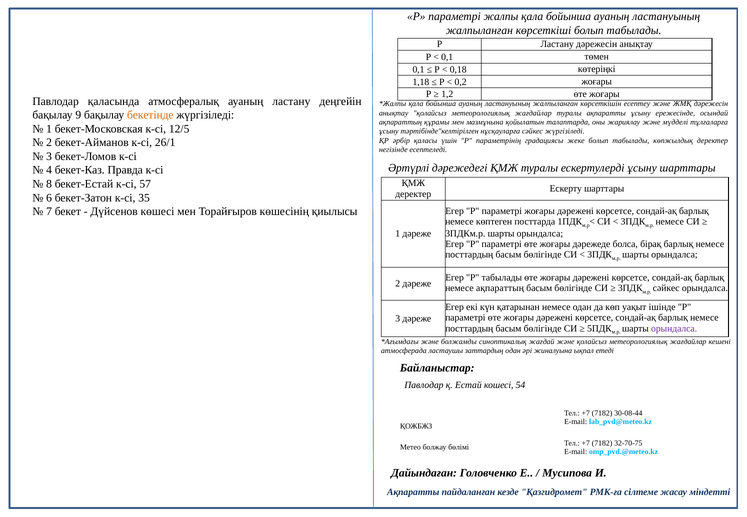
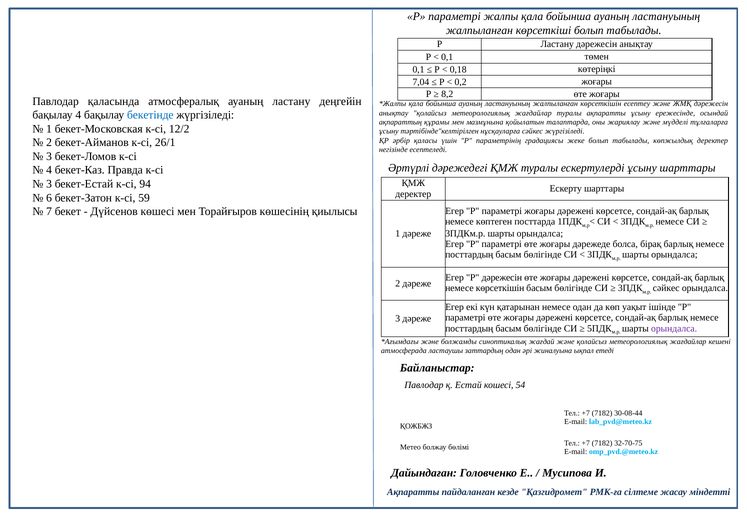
1,18: 1,18 -> 7,04
1,2: 1,2 -> 8,2
бақылау 9: 9 -> 4
бекетінде colour: orange -> blue
12/5: 12/5 -> 12/2
8 at (49, 184): 8 -> 3
57: 57 -> 94
35: 35 -> 59
Р табылады: табылады -> дәрежесін
немесе ақпараттың: ақпараттың -> көрсеткішін
